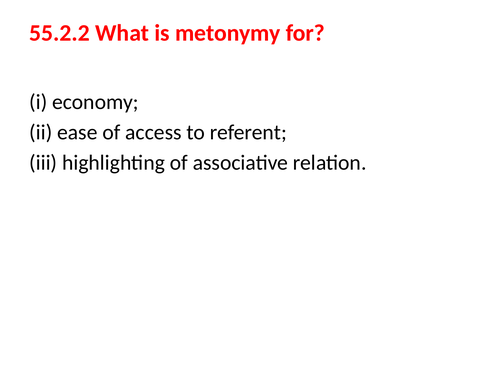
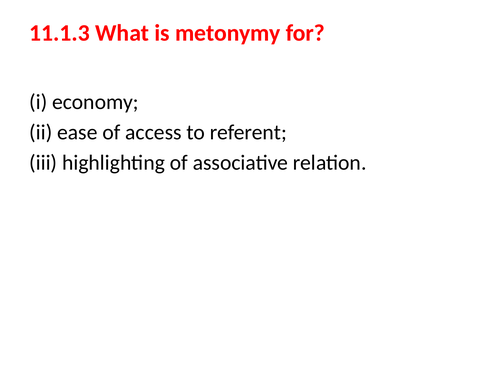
55.2.2: 55.2.2 -> 11.1.3
